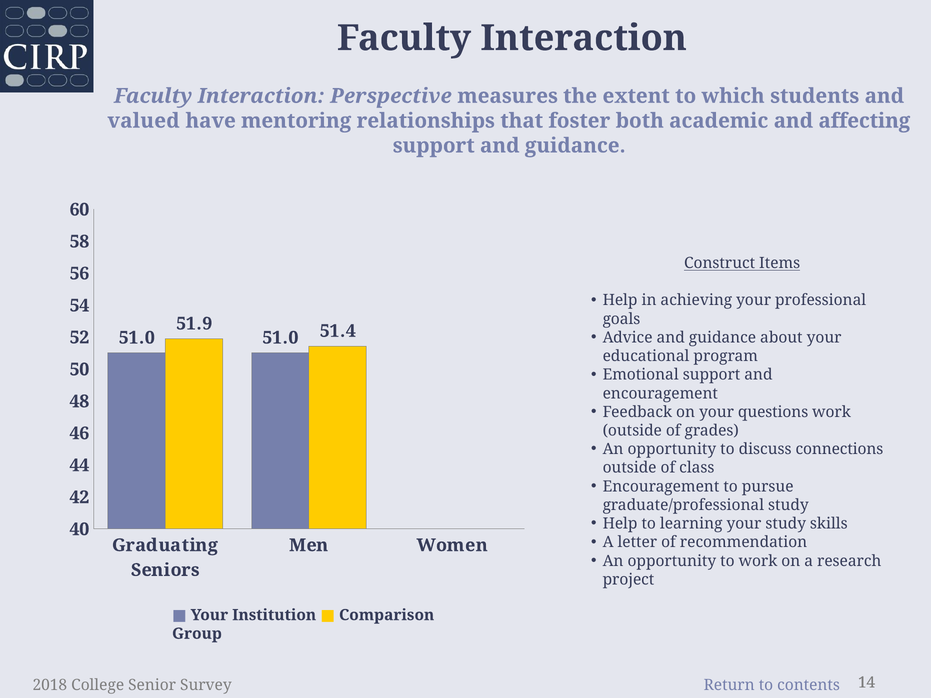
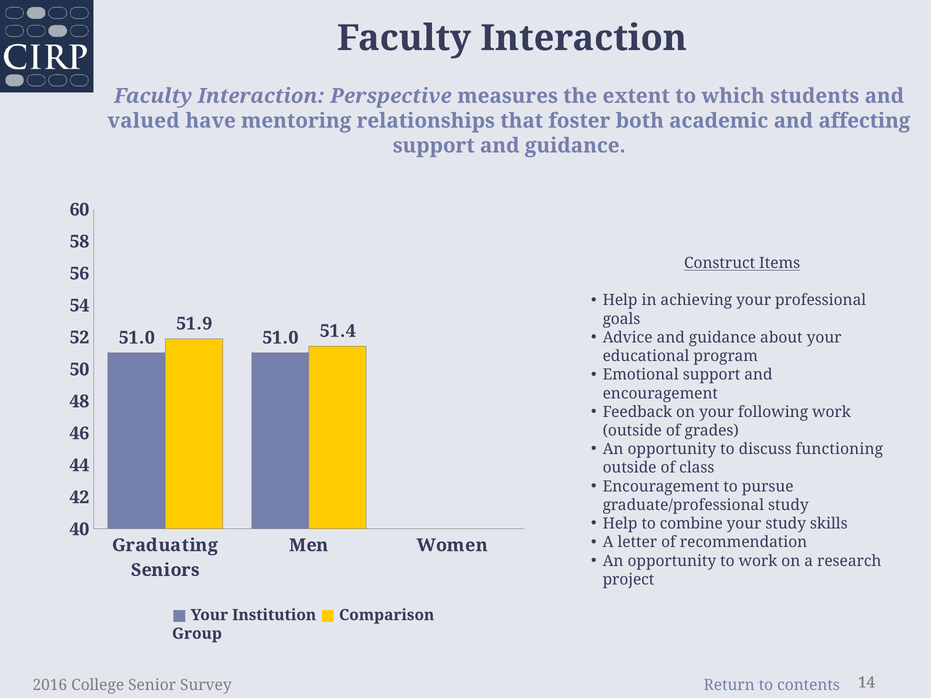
questions: questions -> following
connections: connections -> functioning
learning: learning -> combine
2018: 2018 -> 2016
